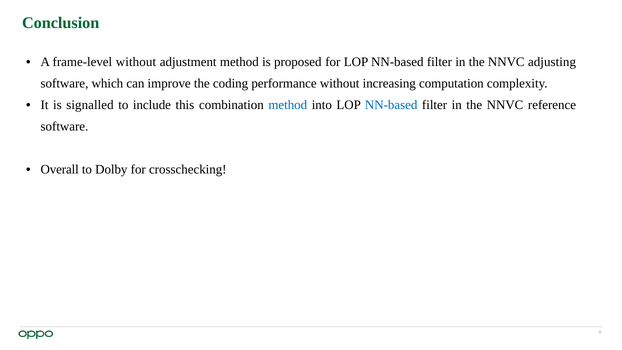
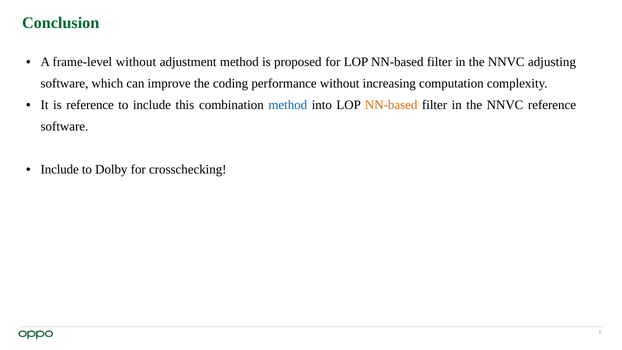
is signalled: signalled -> reference
NN-based at (391, 105) colour: blue -> orange
Overall at (60, 169): Overall -> Include
